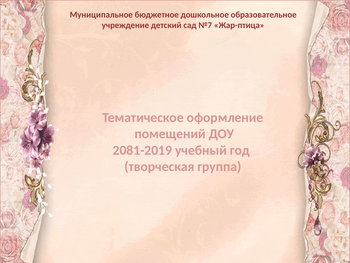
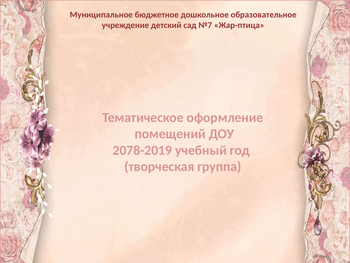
2081-2019: 2081-2019 -> 2078-2019
